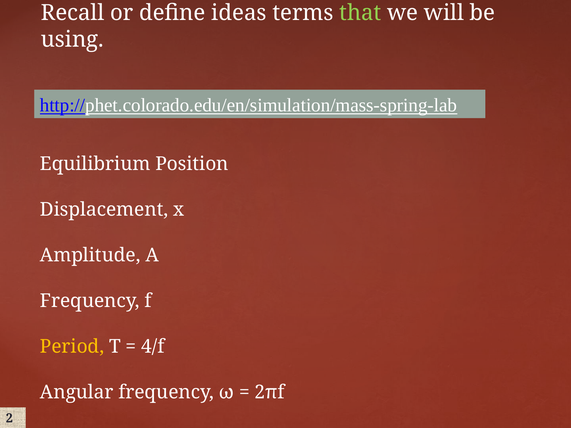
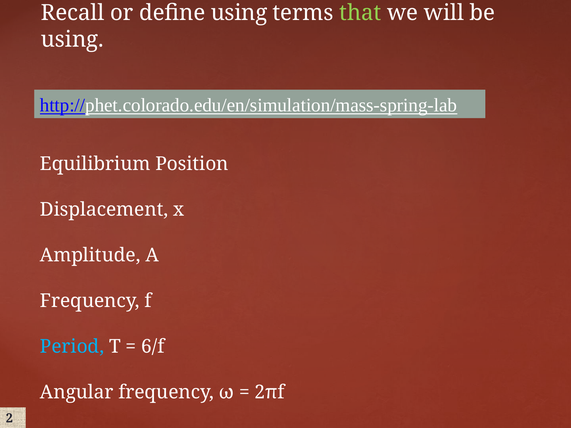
define ideas: ideas -> using
Period colour: yellow -> light blue
4/f: 4/f -> 6/f
